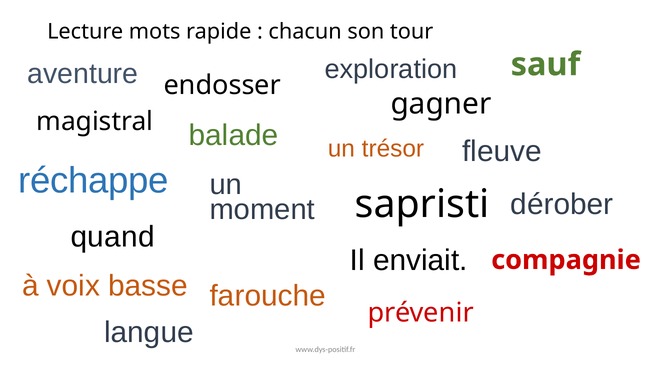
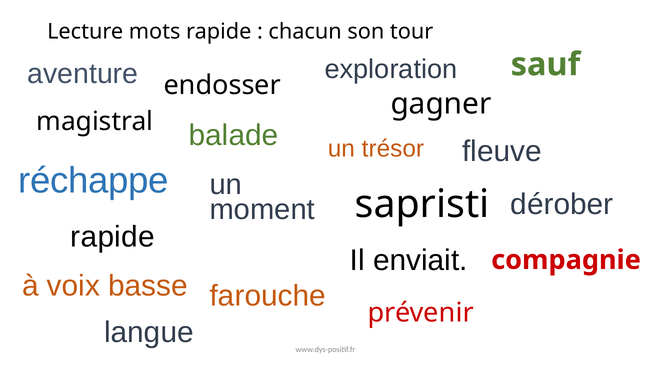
quand at (113, 237): quand -> rapide
